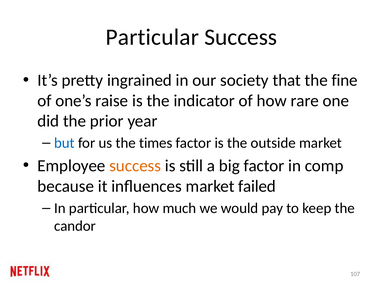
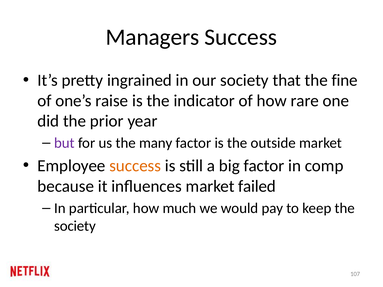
Particular at (152, 37): Particular -> Managers
but colour: blue -> purple
times: times -> many
candor at (75, 226): candor -> society
